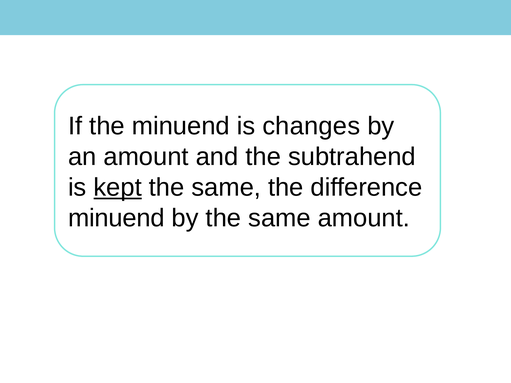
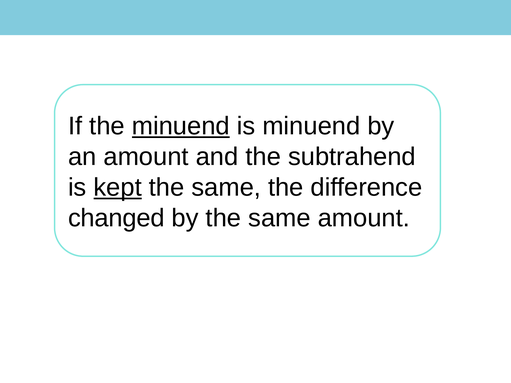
minuend at (181, 126) underline: none -> present
is changes: changes -> minuend
minuend at (116, 218): minuend -> changed
